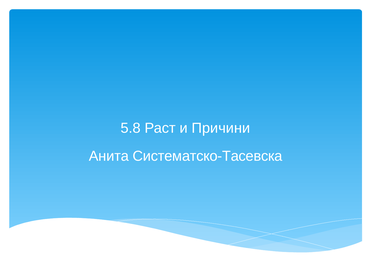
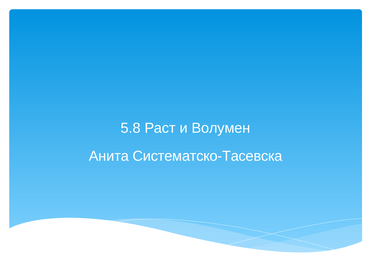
Причини: Причини -> Волумен
